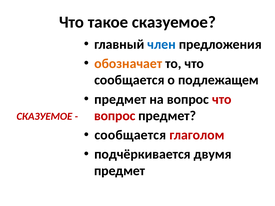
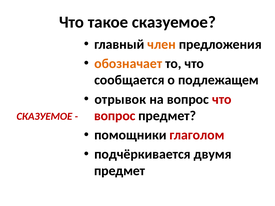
член colour: blue -> orange
предмет at (120, 99): предмет -> отрывок
сообщается at (130, 135): сообщается -> помощники
